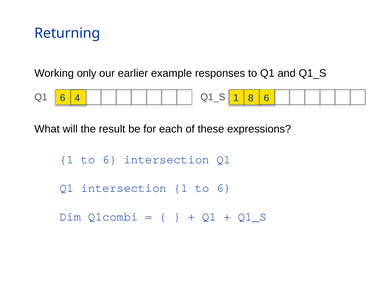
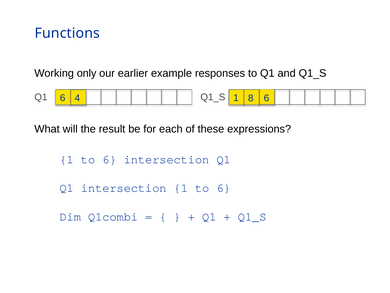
Returning: Returning -> Functions
